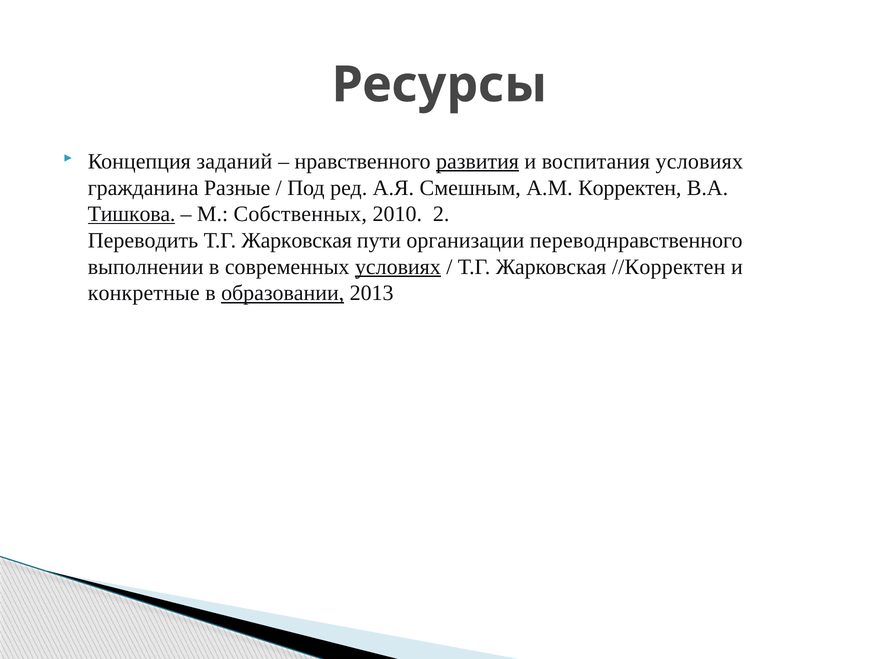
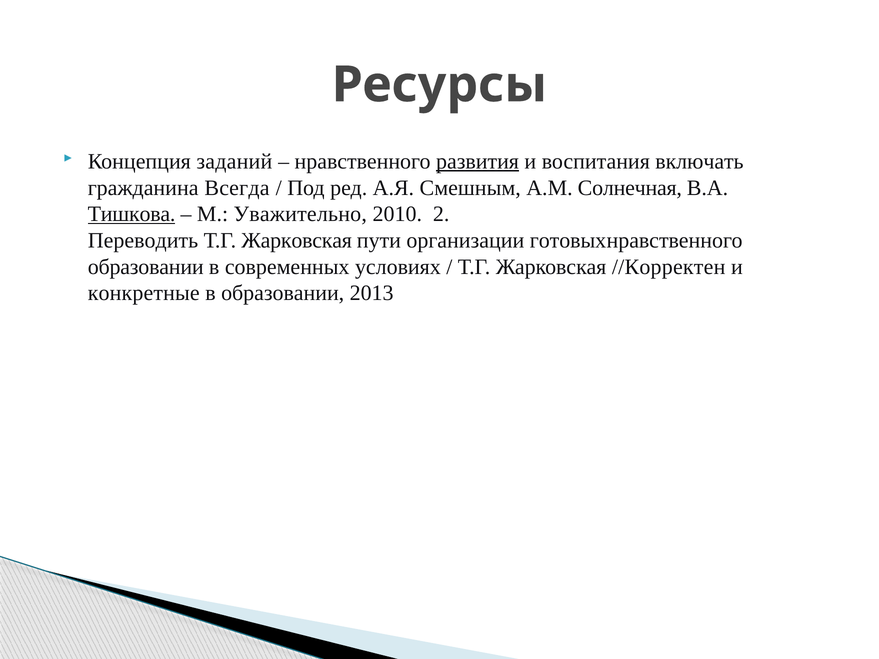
воспитания условиях: условиях -> включать
Разные: Разные -> Всегда
Корректен: Корректен -> Солнечная
Собственных: Собственных -> Уважительно
перевод: перевод -> готовых
выполнении at (146, 267): выполнении -> образовании
условиях at (398, 267) underline: present -> none
образовании at (283, 293) underline: present -> none
